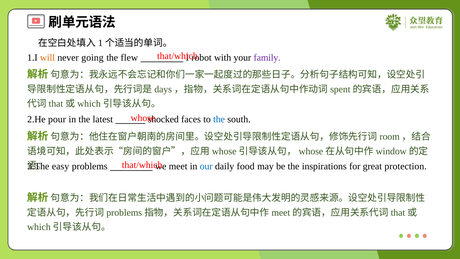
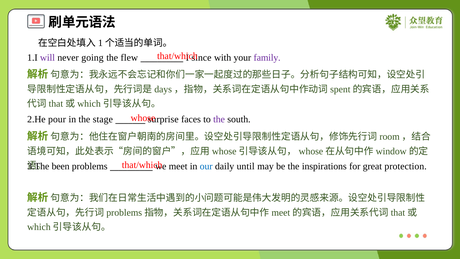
will colour: orange -> purple
robot: robot -> since
latest: latest -> stage
shocked: shocked -> surprise
the at (219, 119) colour: blue -> purple
easy: easy -> been
food: food -> until
